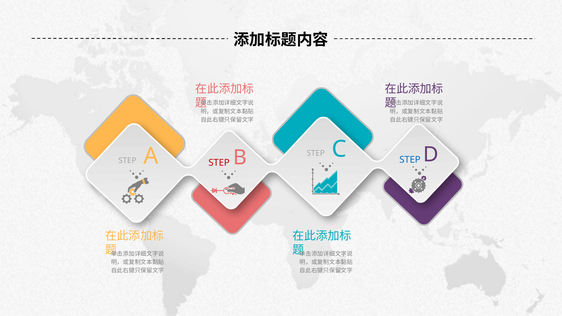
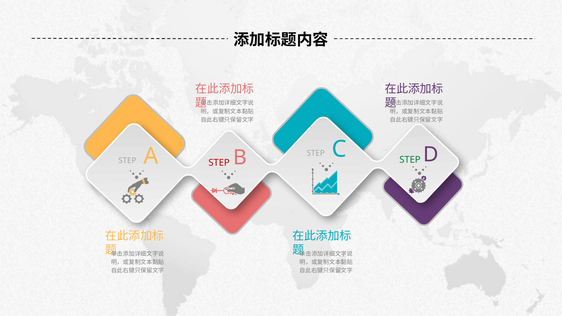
STEP at (410, 160) colour: blue -> green
